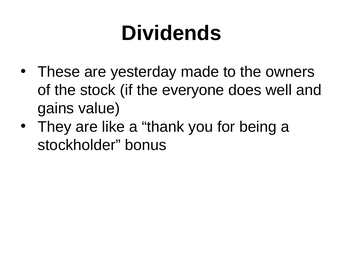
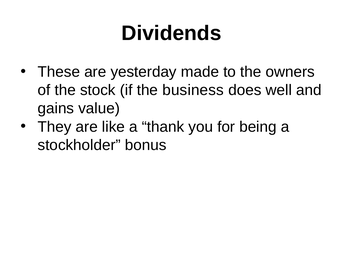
everyone: everyone -> business
